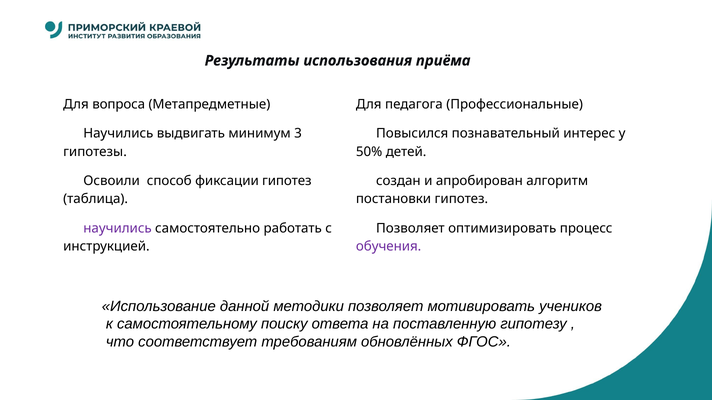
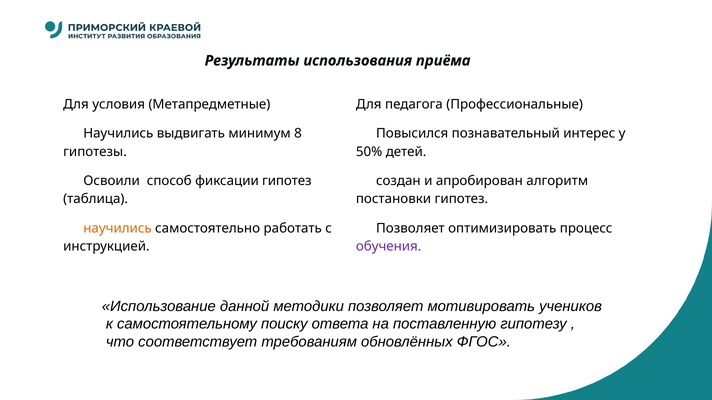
вопроса: вопроса -> условия
3: 3 -> 8
научились at (118, 229) colour: purple -> orange
